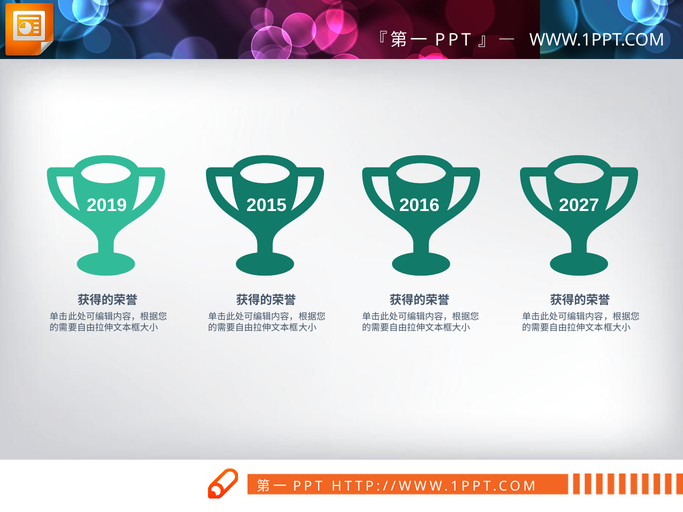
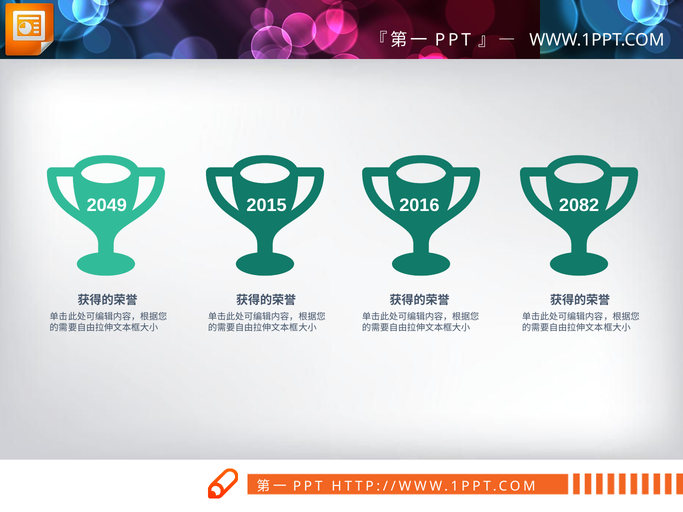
2019: 2019 -> 2049
2027: 2027 -> 2082
